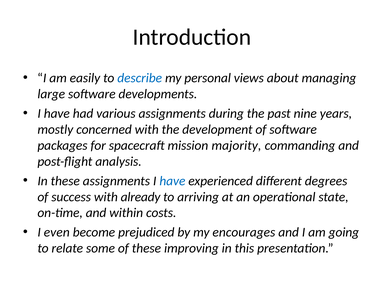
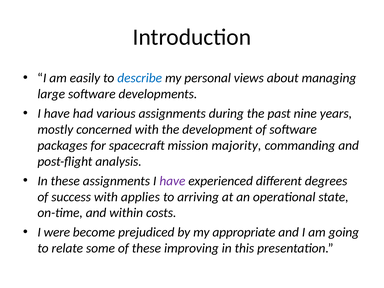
have at (172, 181) colour: blue -> purple
already: already -> applies
even: even -> were
encourages: encourages -> appropriate
